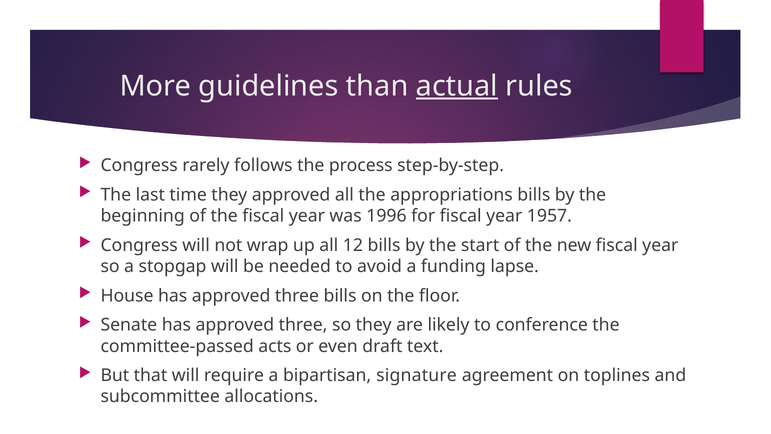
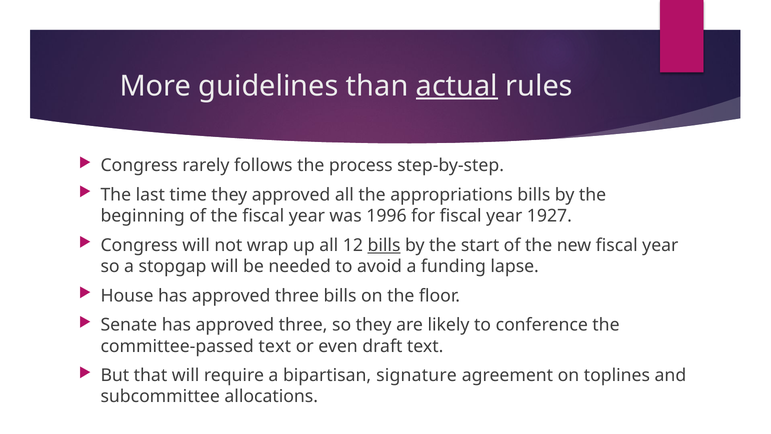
1957: 1957 -> 1927
bills at (384, 245) underline: none -> present
committee-passed acts: acts -> text
